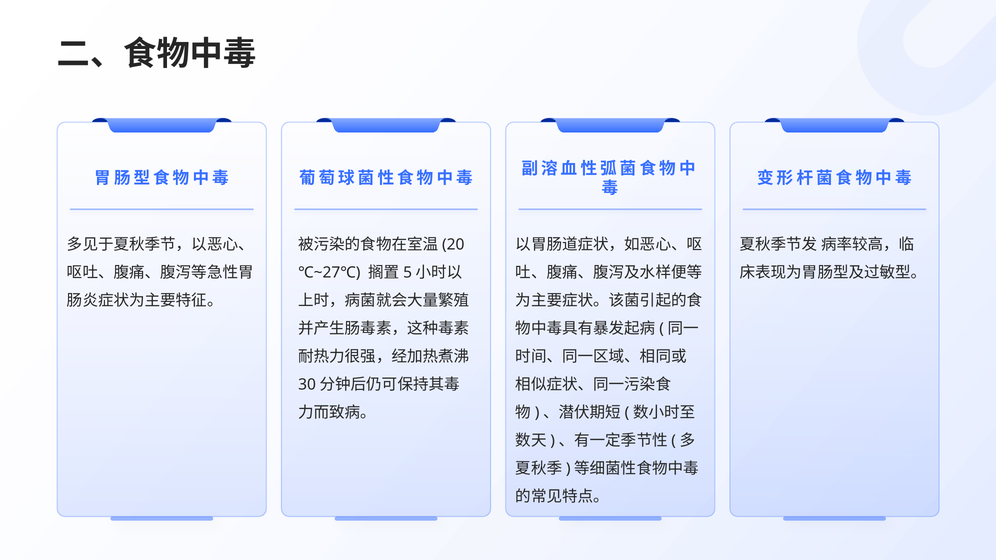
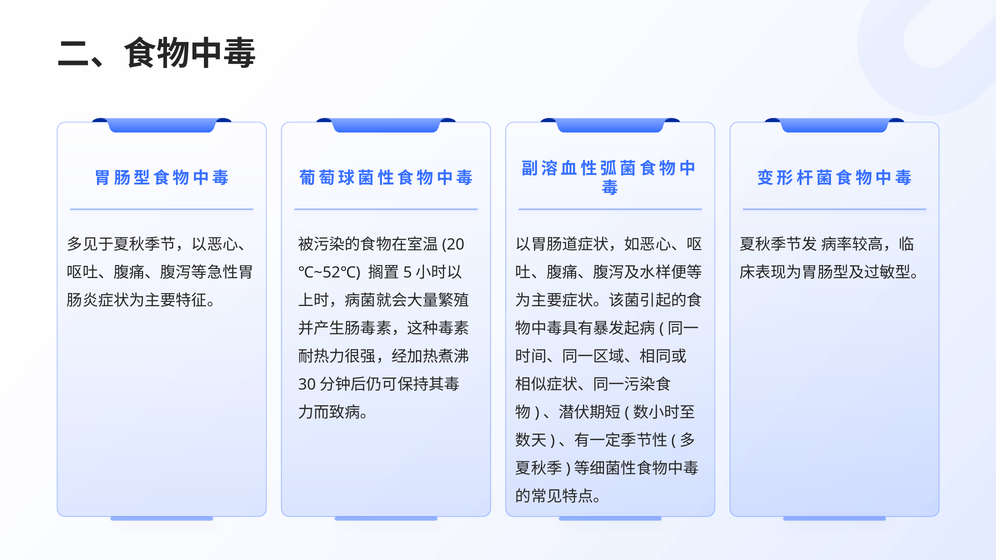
℃~27℃: ℃~27℃ -> ℃~52℃
